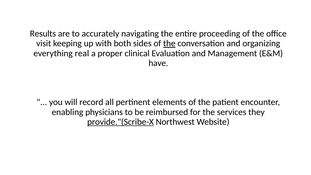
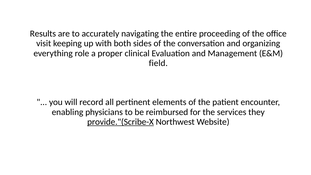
the at (169, 43) underline: present -> none
real: real -> role
have: have -> field
